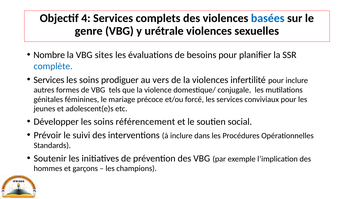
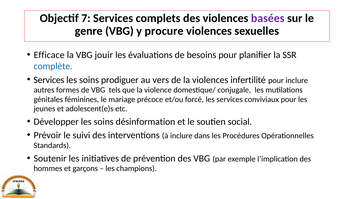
4: 4 -> 7
basées colour: blue -> purple
urétrale: urétrale -> procure
Nombre: Nombre -> Efficace
sites: sites -> jouir
référencement: référencement -> désinformation
